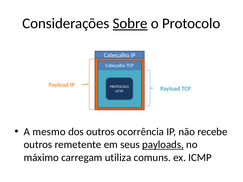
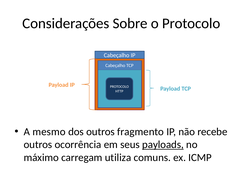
Sobre underline: present -> none
ocorrência: ocorrência -> fragmento
remetente: remetente -> ocorrência
